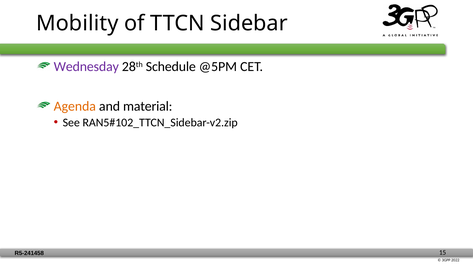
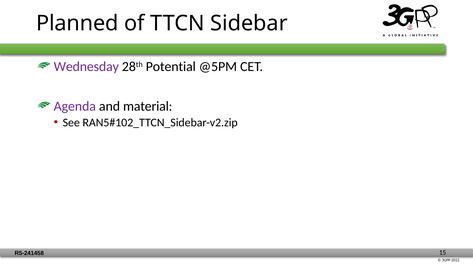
Mobility: Mobility -> Planned
Schedule: Schedule -> Potential
Agenda colour: orange -> purple
